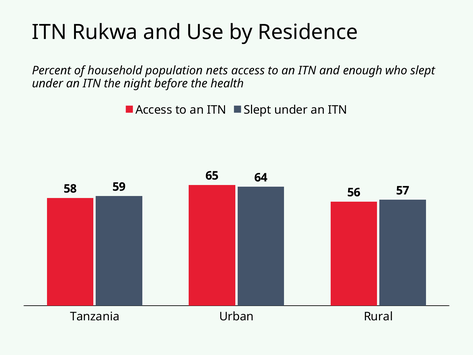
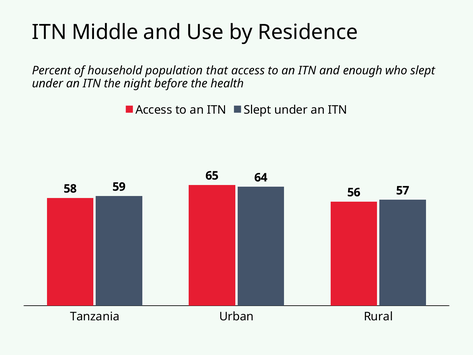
Rukwa: Rukwa -> Middle
nets: nets -> that
